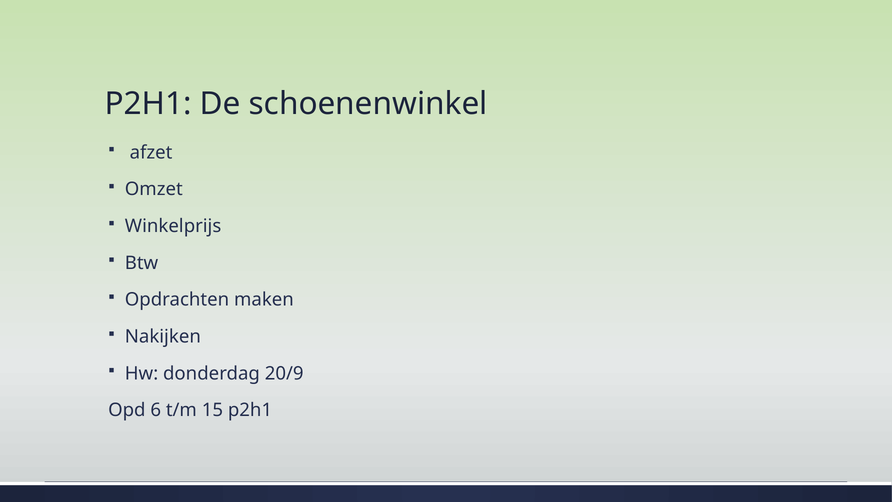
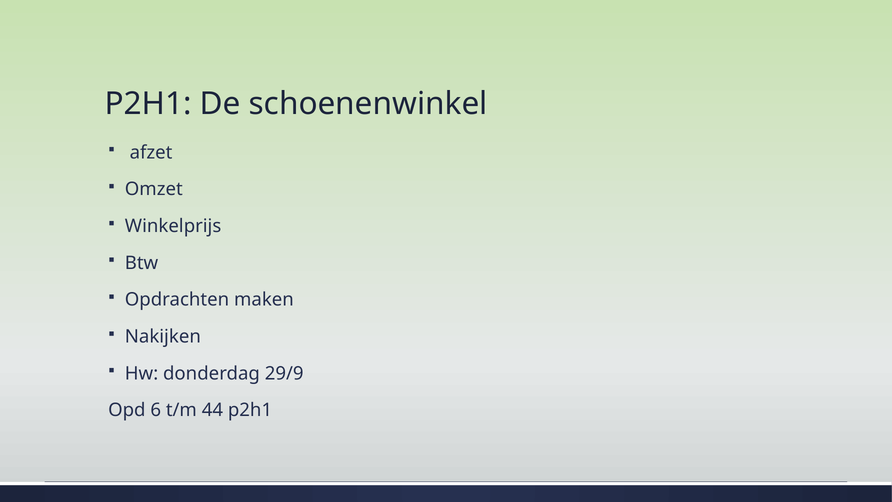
20/9: 20/9 -> 29/9
15: 15 -> 44
